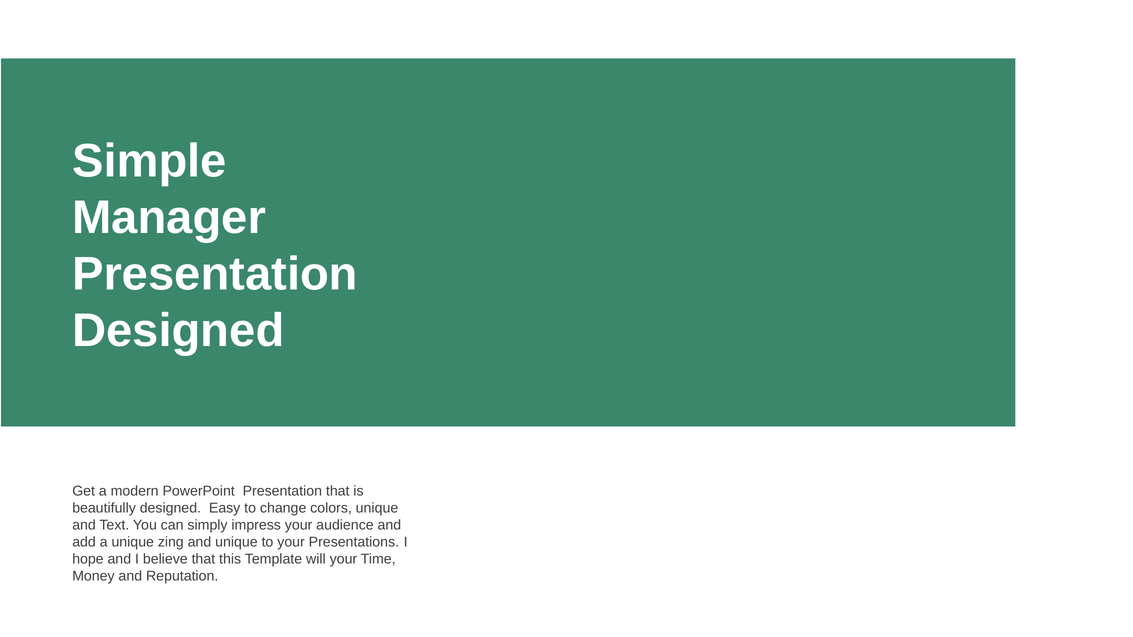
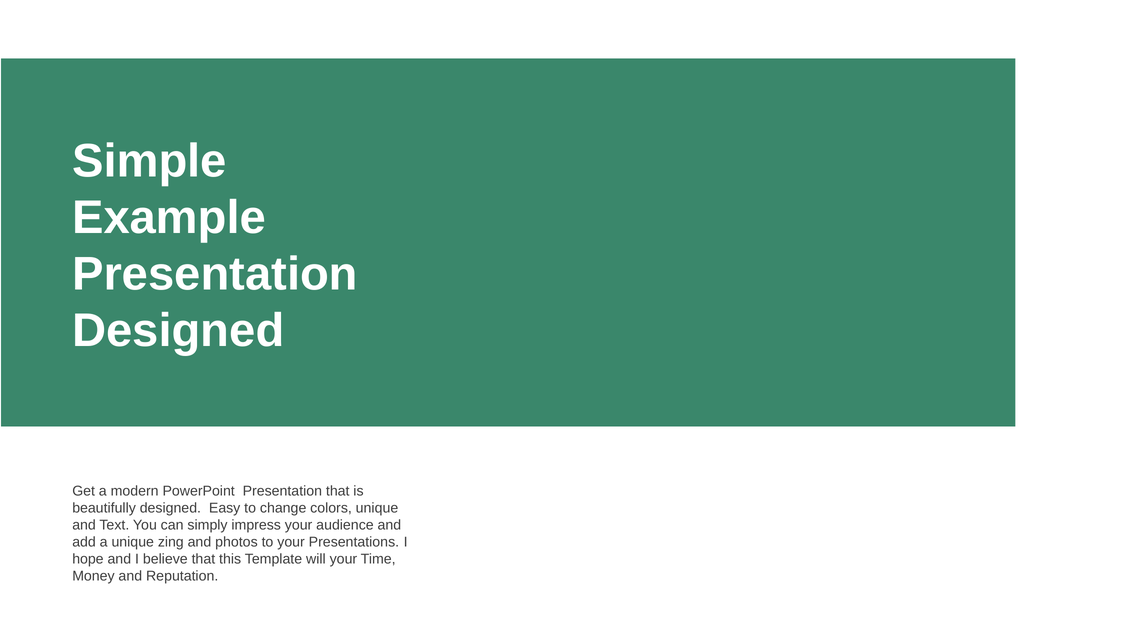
Manager: Manager -> Example
and unique: unique -> photos
